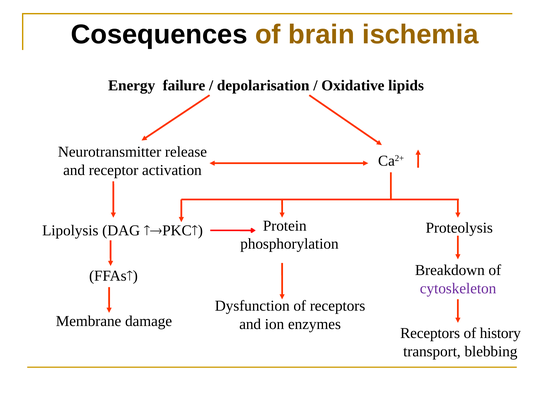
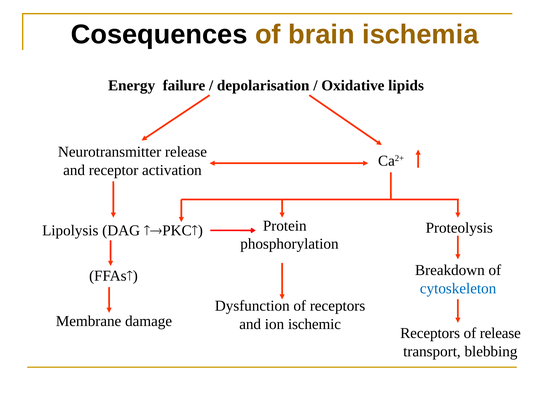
cytoskeleton colour: purple -> blue
enzymes: enzymes -> ischemic
of history: history -> release
